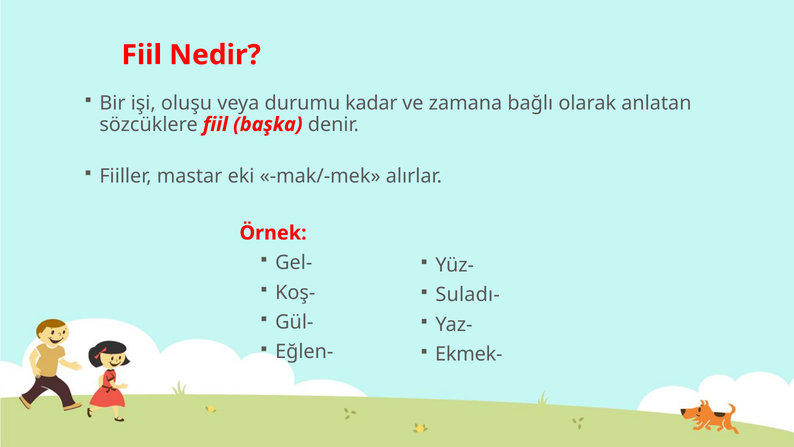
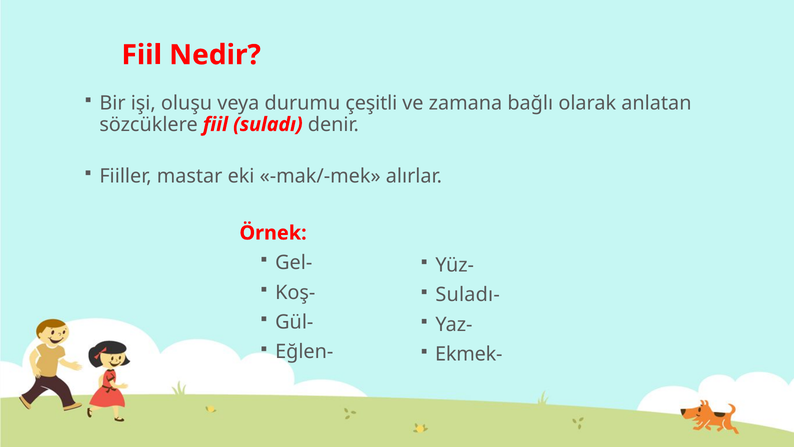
kadar: kadar -> çeşitli
başka: başka -> suladı
